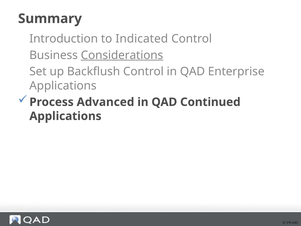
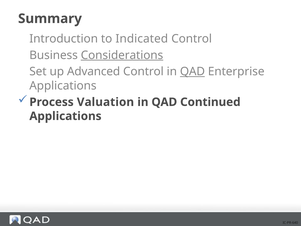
Backflush: Backflush -> Advanced
QAD at (192, 72) underline: none -> present
Advanced: Advanced -> Valuation
